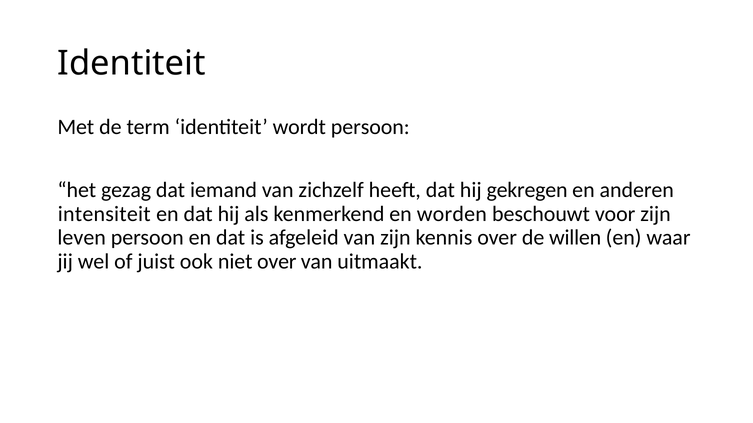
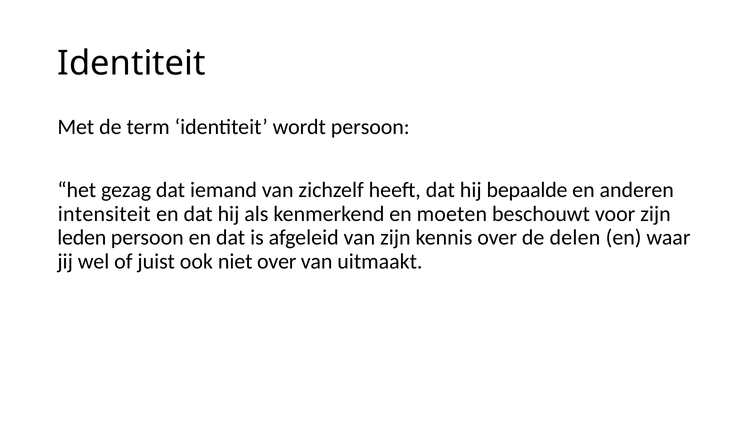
gekregen: gekregen -> bepaalde
worden: worden -> moeten
leven: leven -> leden
willen: willen -> delen
